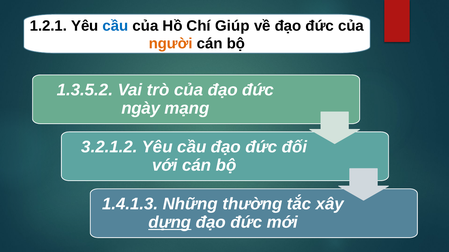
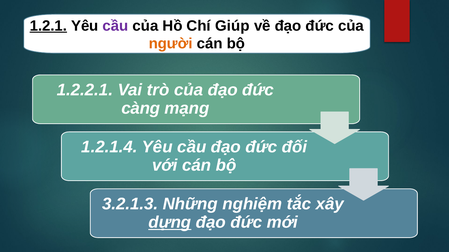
1.2.1 underline: none -> present
cầu at (116, 26) colour: blue -> purple
1.3.5.2: 1.3.5.2 -> 1.2.2.1
ngày: ngày -> càng
3.2.1.2: 3.2.1.2 -> 1.2.1.4
1.4.1.3: 1.4.1.3 -> 3.2.1.3
thường: thường -> nghiệm
